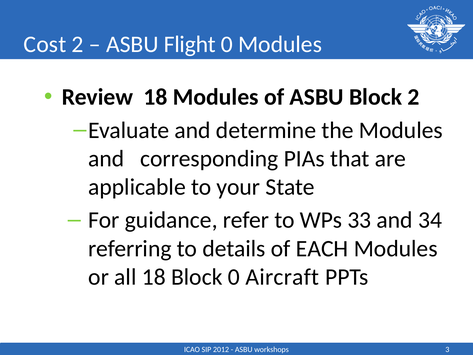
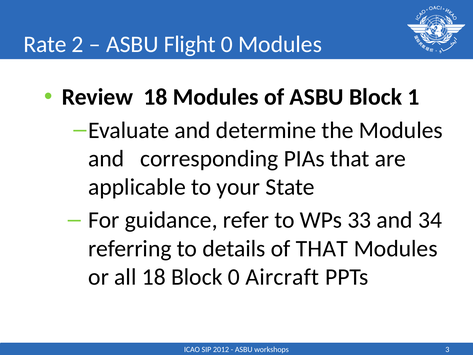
Cost: Cost -> Rate
Block 2: 2 -> 1
of EACH: EACH -> THAT
